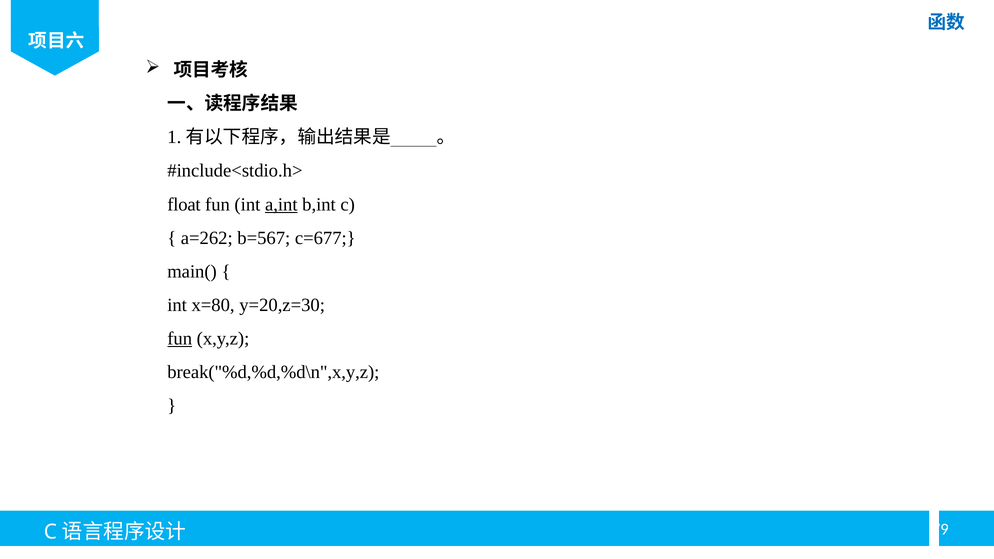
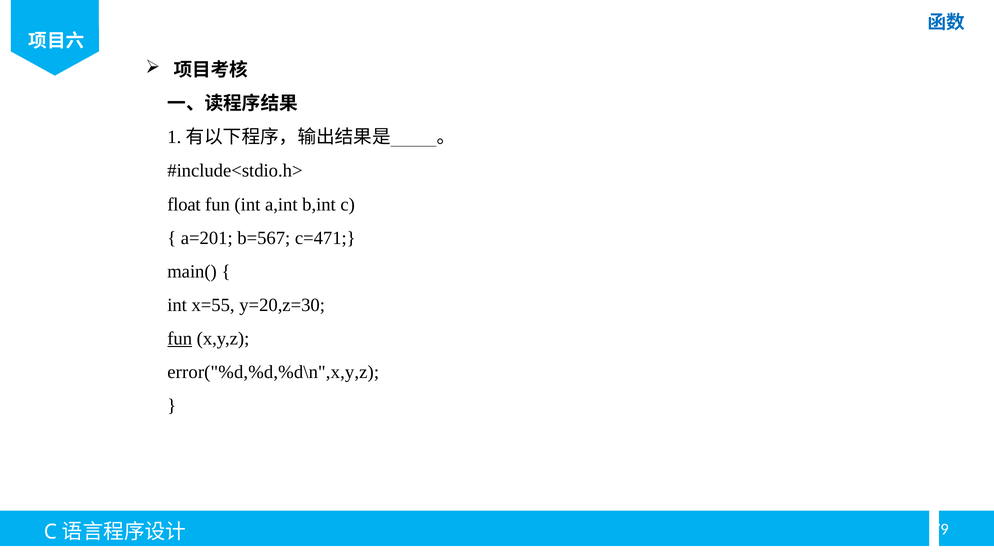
a,int underline: present -> none
a=262: a=262 -> a=201
c=677: c=677 -> c=471
x=80: x=80 -> x=55
break("%d,%d,%d\n",x,y,z: break("%d,%d,%d\n",x,y,z -> error("%d,%d,%d\n",x,y,z
